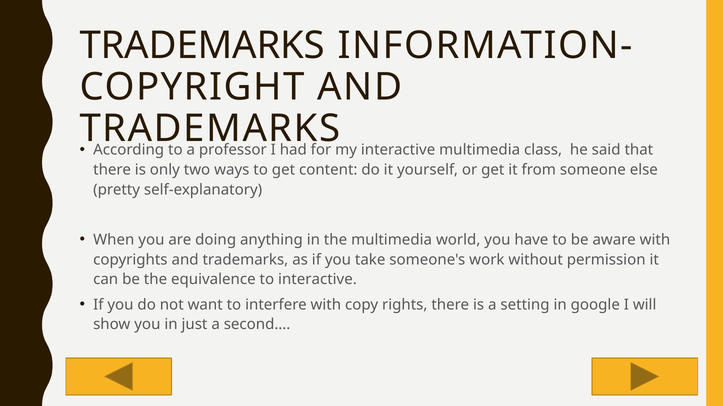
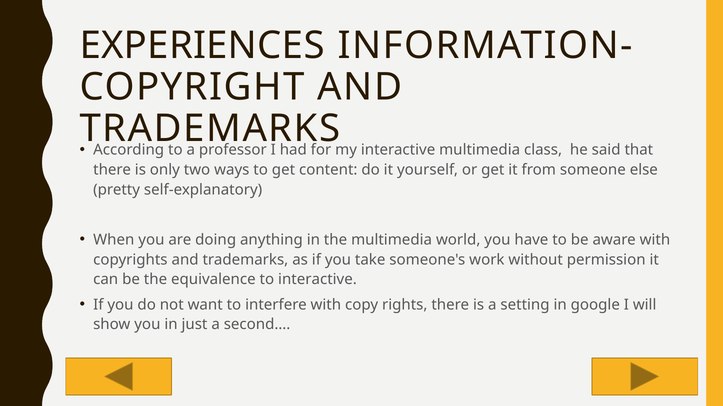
TRADEMARKS at (202, 46): TRADEMARKS -> EXPERIENCES
